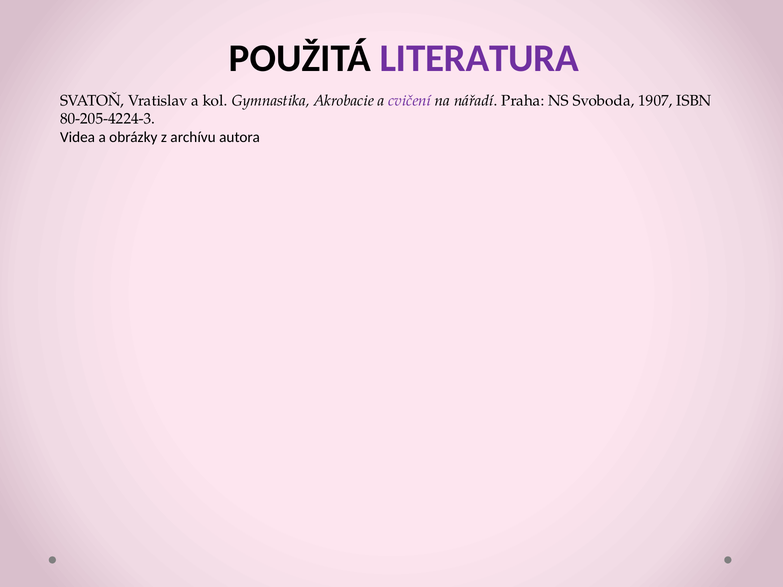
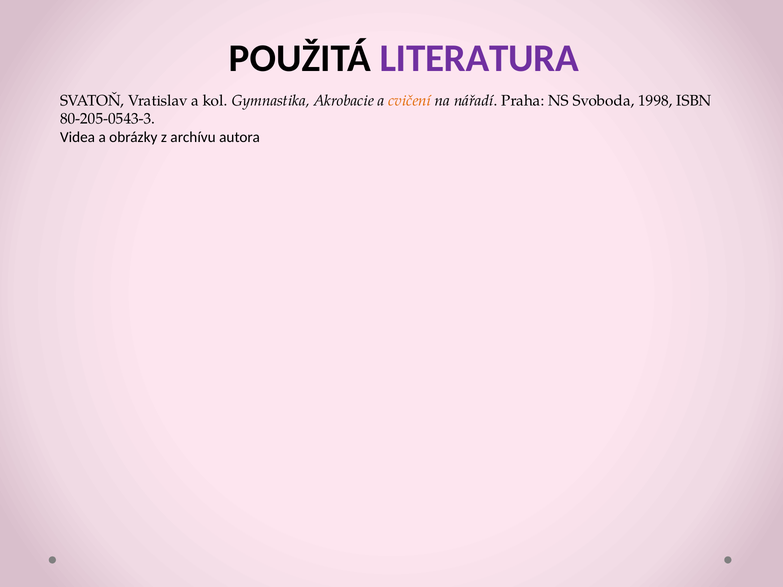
cvičení colour: purple -> orange
1907: 1907 -> 1998
80-205-4224-3: 80-205-4224-3 -> 80-205-0543-3
